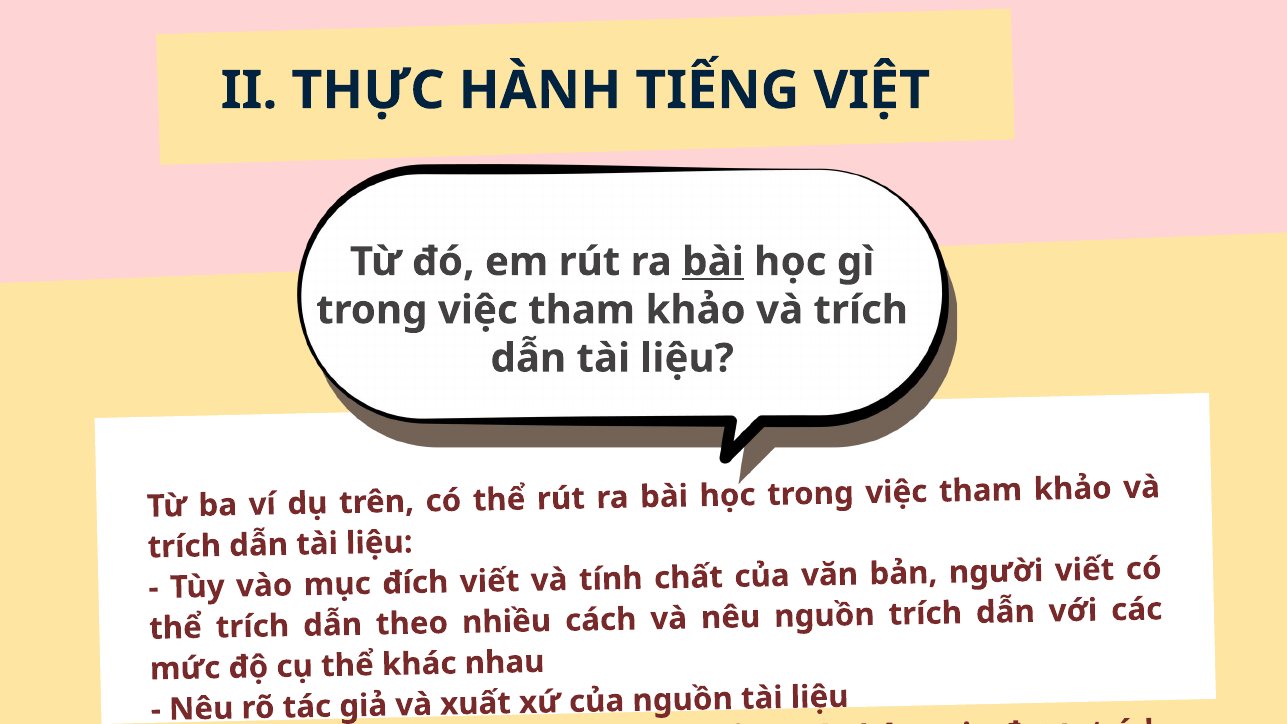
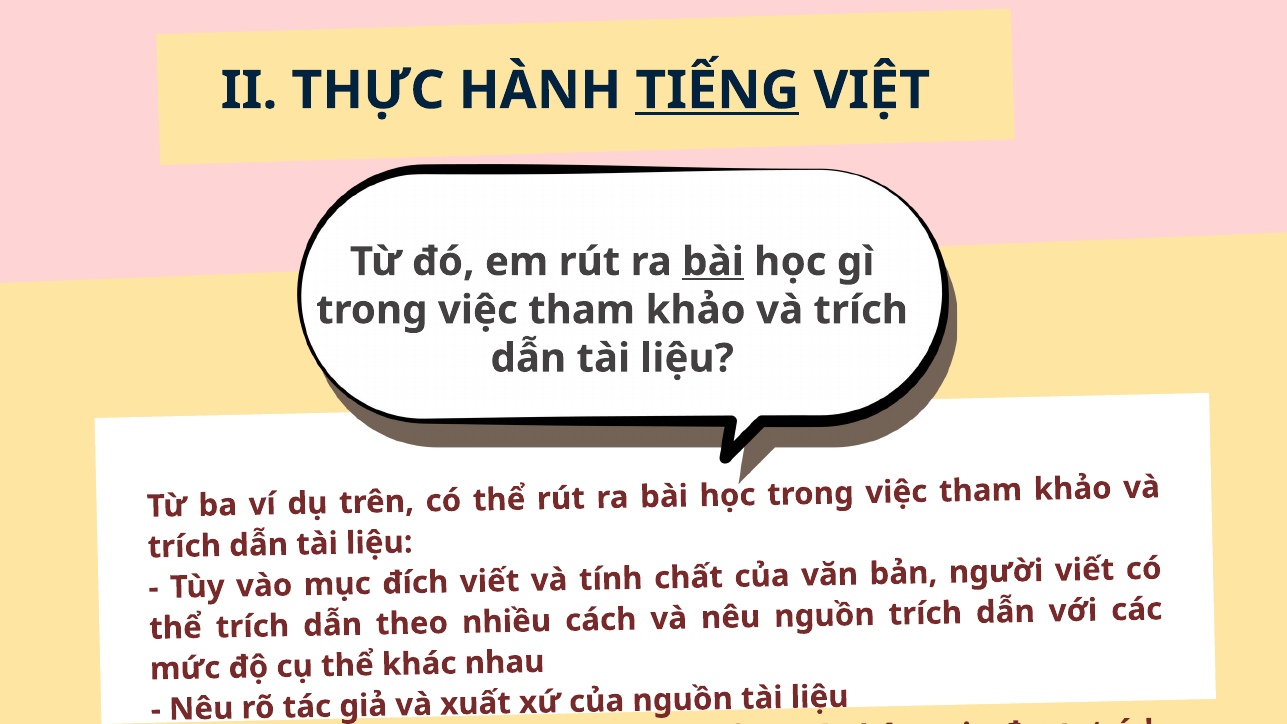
TIẾNG underline: none -> present
